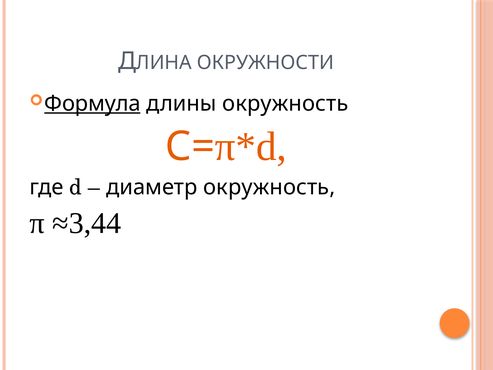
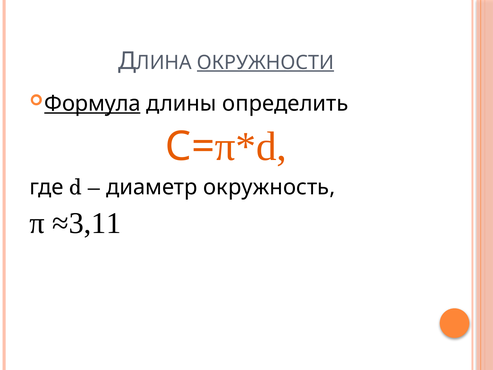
ОКРУЖНОСТИ underline: none -> present
длины окружность: окружность -> определить
≈3,44: ≈3,44 -> ≈3,11
